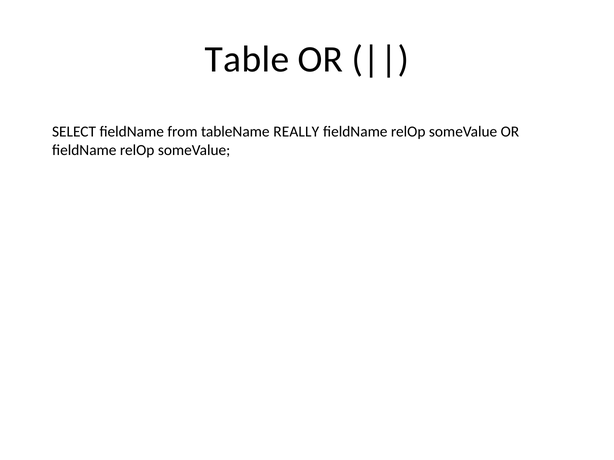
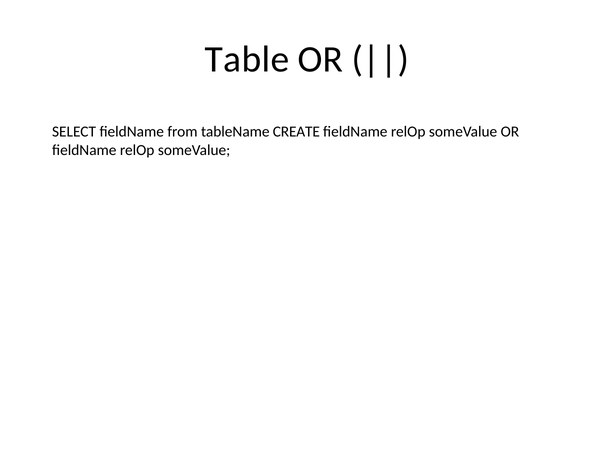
REALLY: REALLY -> CREATE
